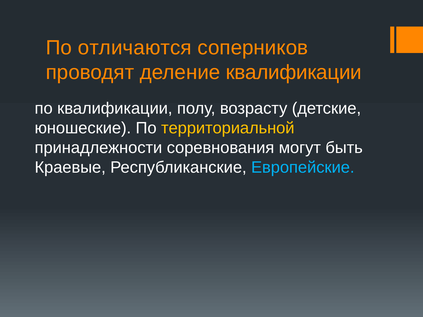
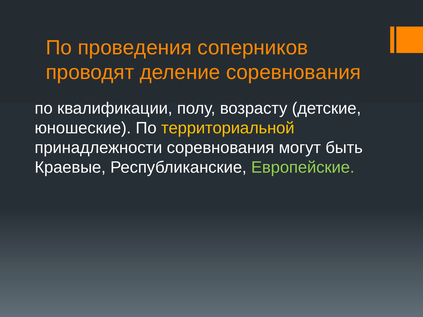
отличаются: отличаются -> проведения
деление квалификации: квалификации -> соревнования
Европейские colour: light blue -> light green
